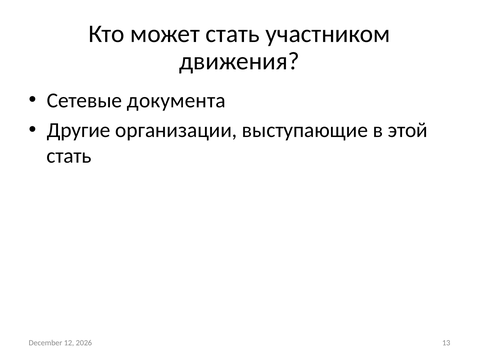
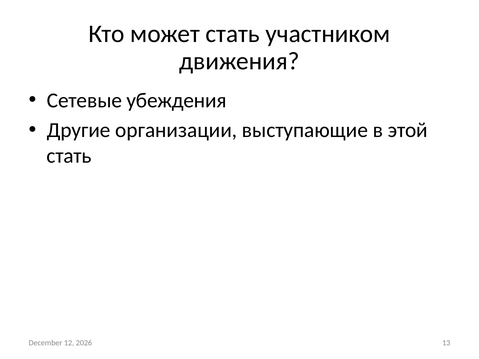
документа: документа -> убеждения
